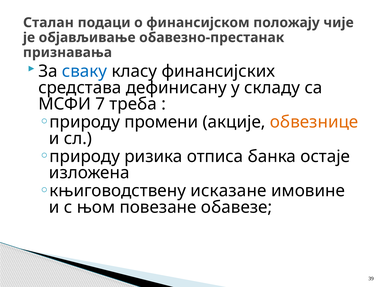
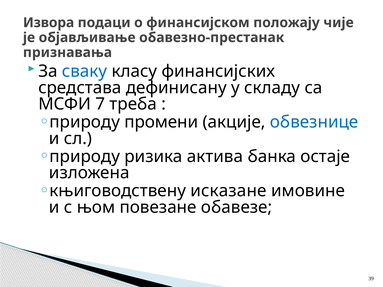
Сталан: Сталан -> Извора
обвезнице colour: orange -> blue
отписа: отписа -> актива
